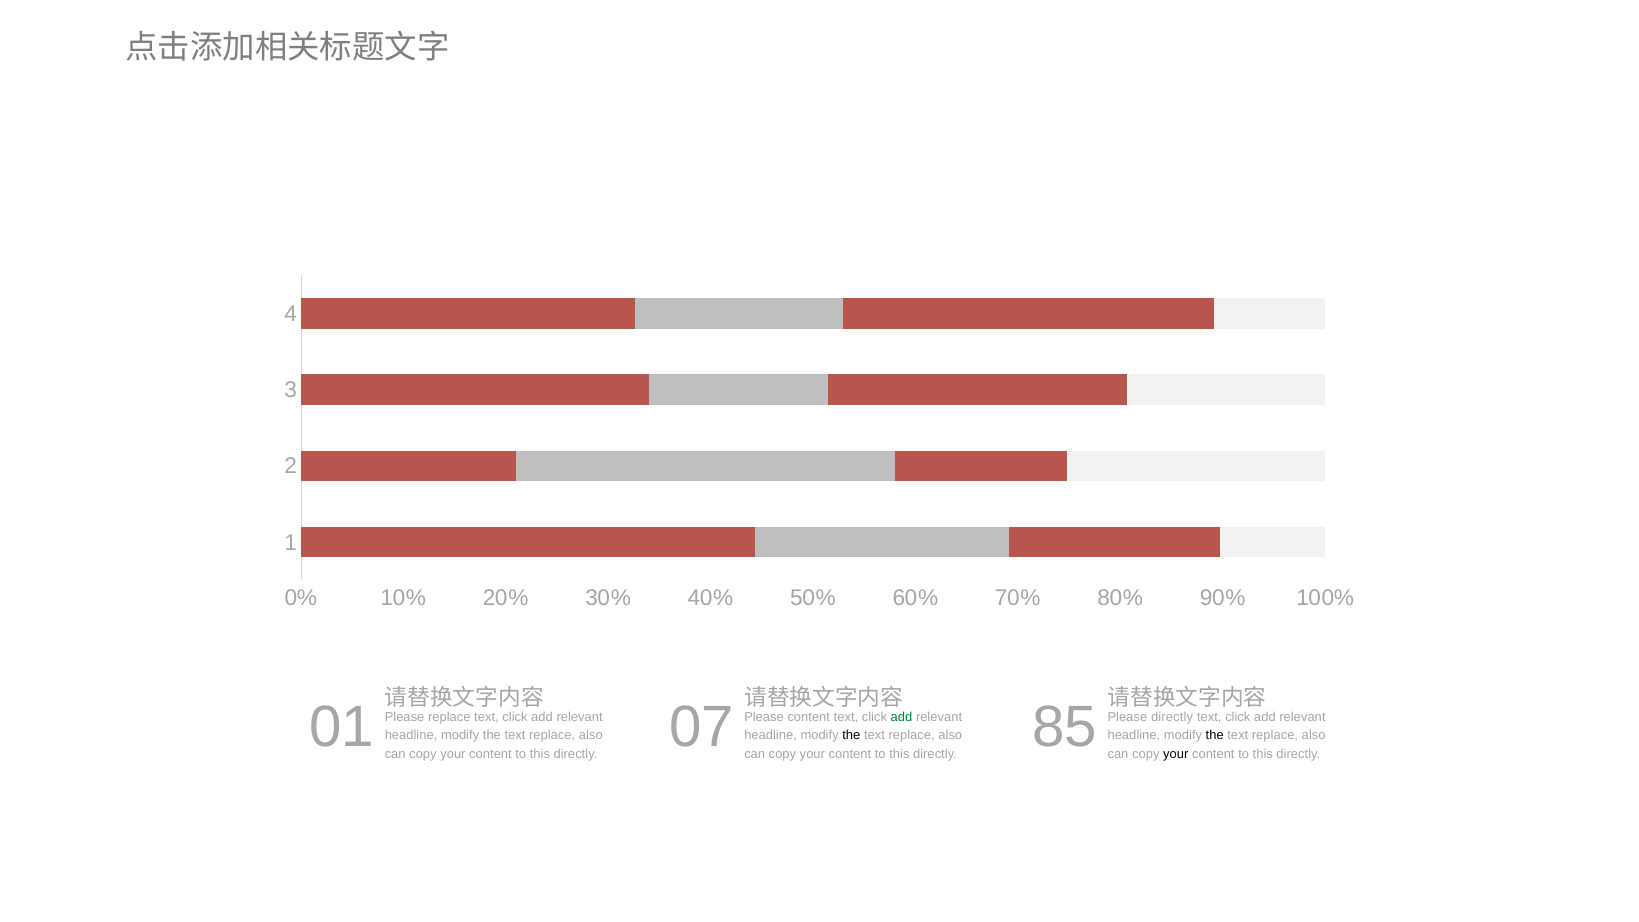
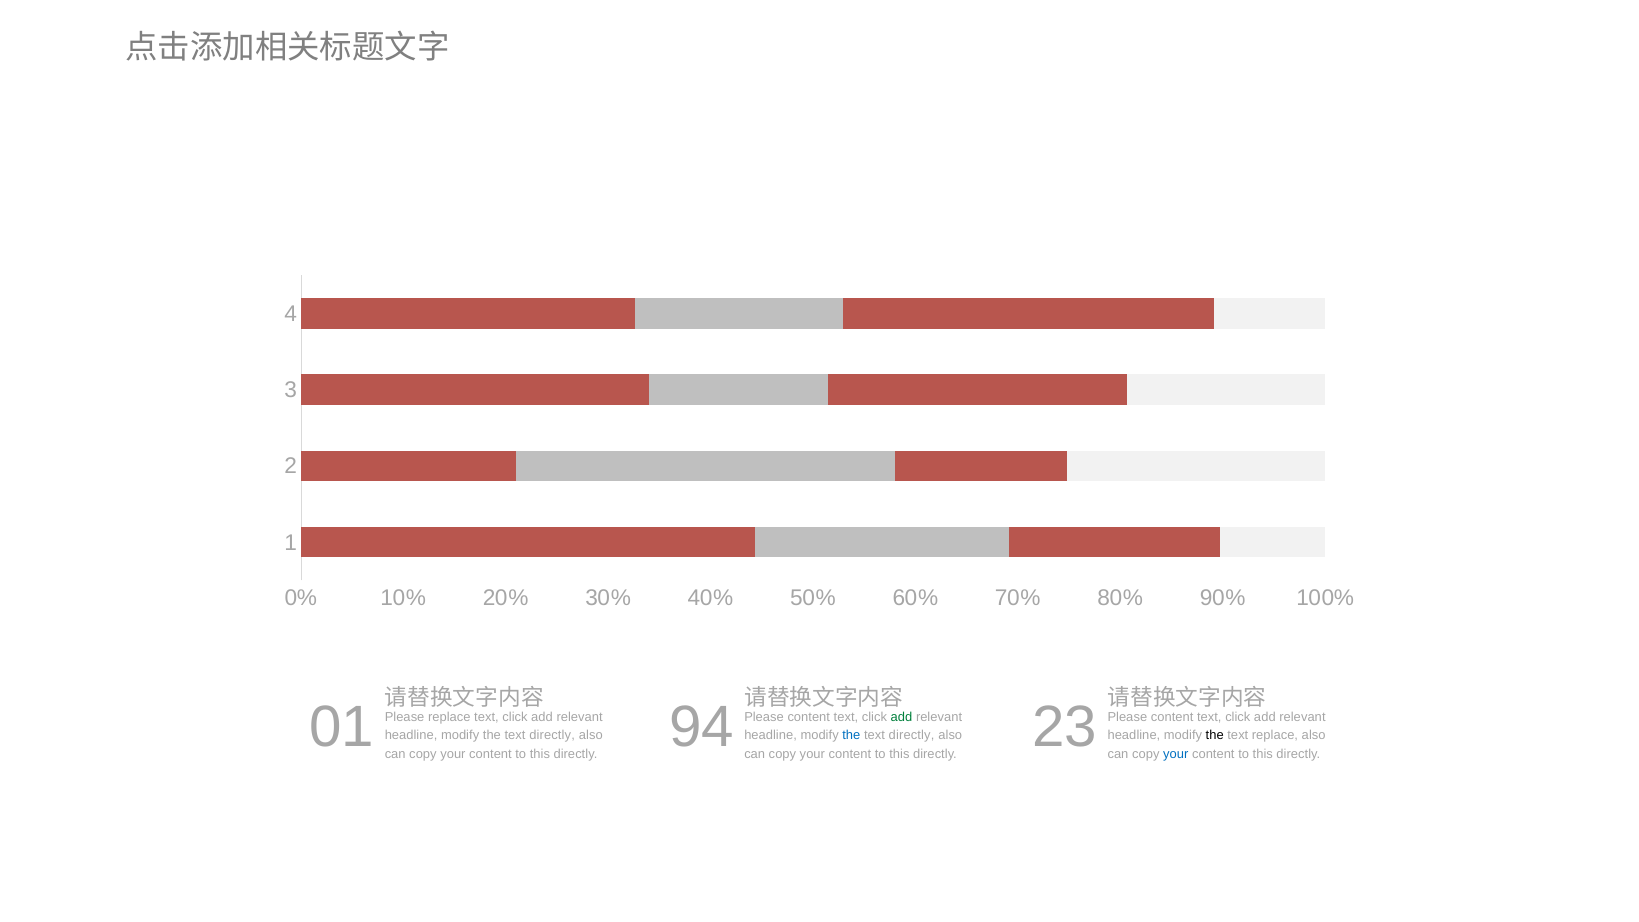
07: 07 -> 94
85: 85 -> 23
directly at (1172, 717): directly -> content
replace at (552, 736): replace -> directly
the at (851, 736) colour: black -> blue
replace at (912, 736): replace -> directly
your at (1176, 754) colour: black -> blue
